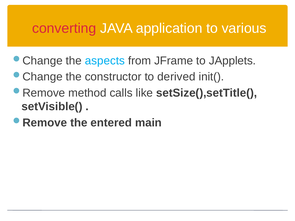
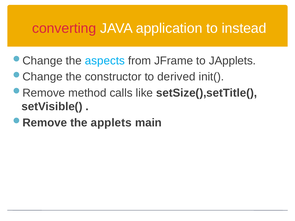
various: various -> instead
entered: entered -> applets
